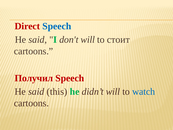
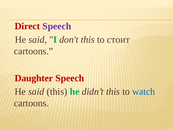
Speech at (57, 26) colour: blue -> purple
don't will: will -> this
Получил: Получил -> Daughter
didn’t will: will -> this
